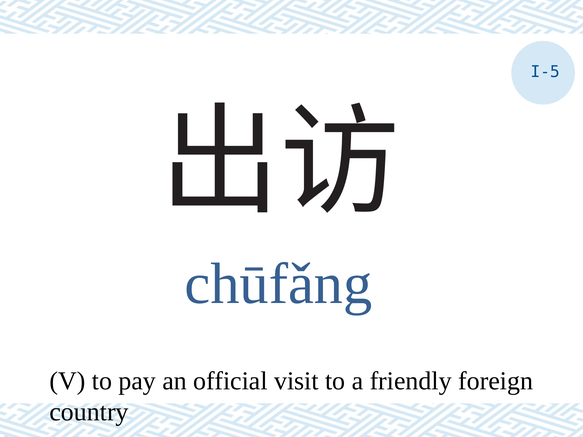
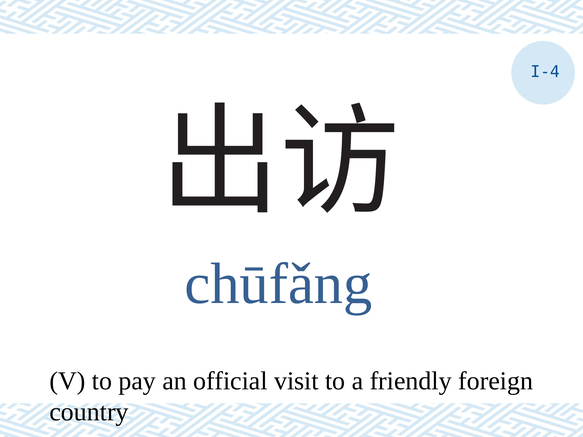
I-5: I-5 -> I-4
